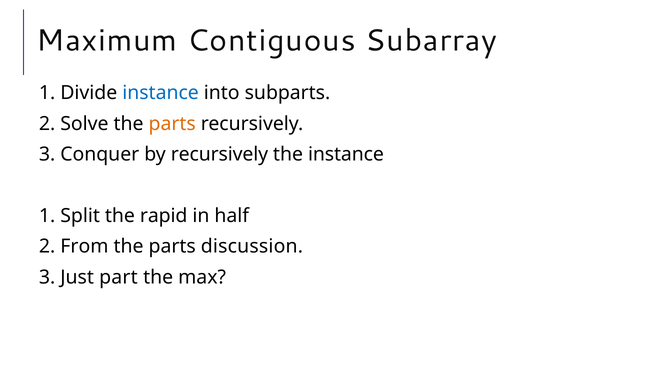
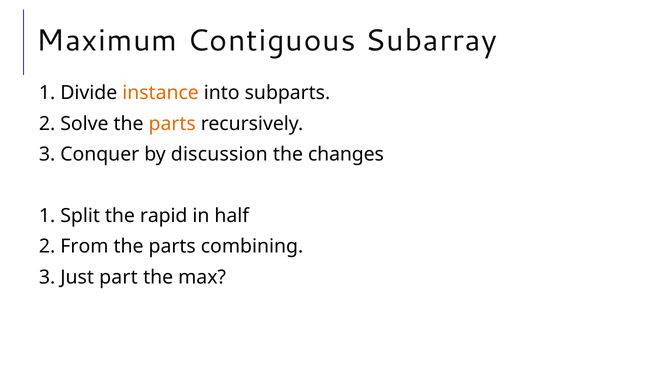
instance at (161, 93) colour: blue -> orange
by recursively: recursively -> discussion
the instance: instance -> changes
discussion: discussion -> combining
